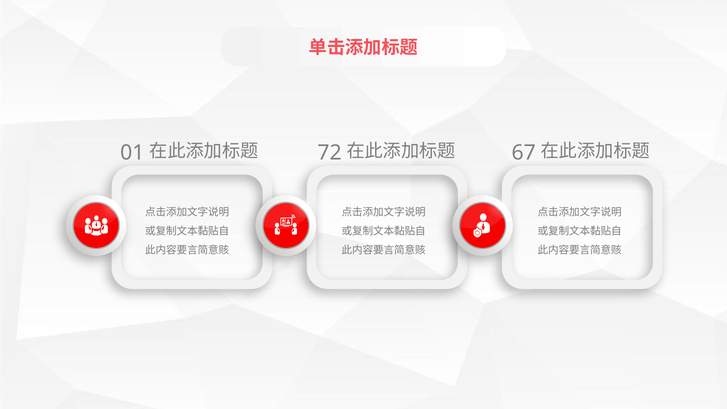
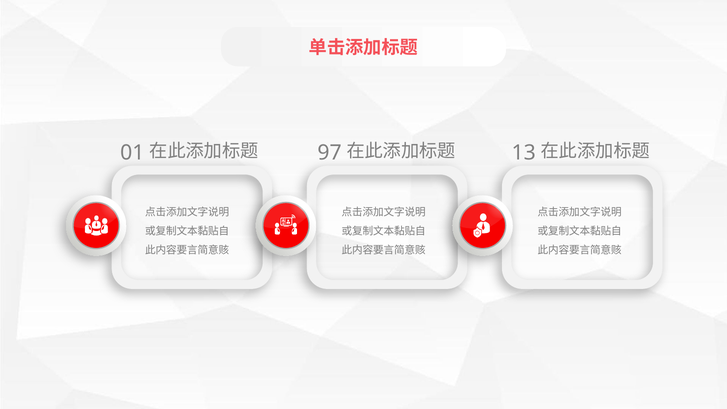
72: 72 -> 97
67: 67 -> 13
